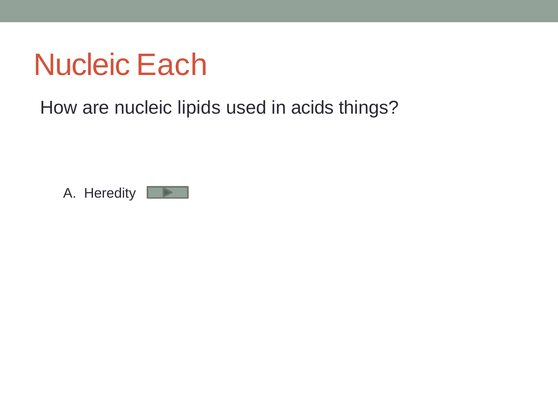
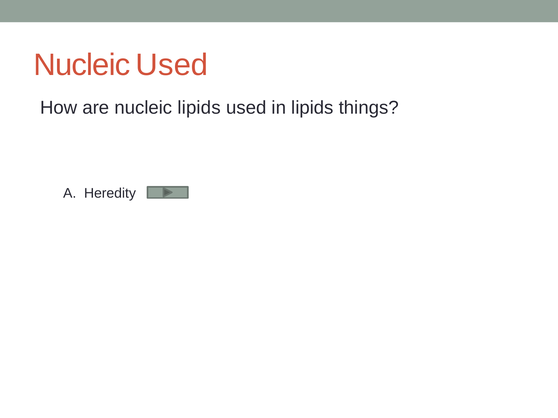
Nucleic Each: Each -> Used
in acids: acids -> lipids
